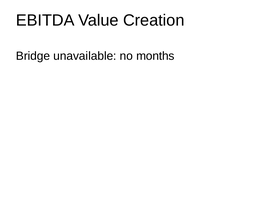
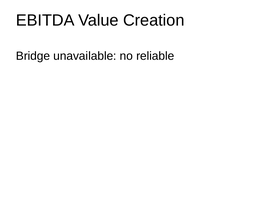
months: months -> reliable
